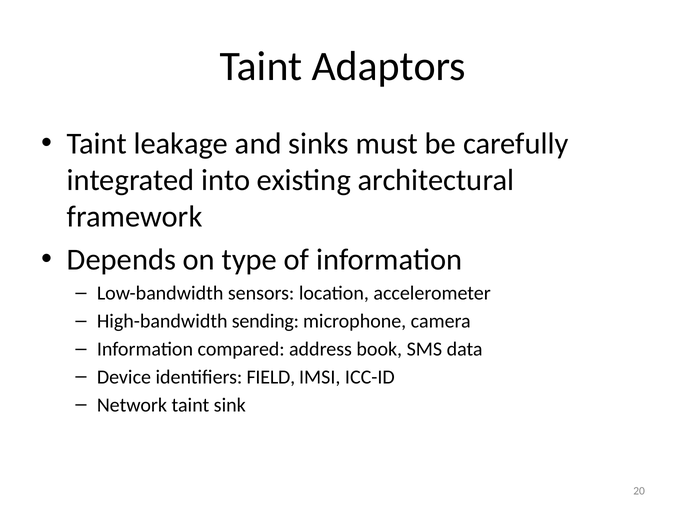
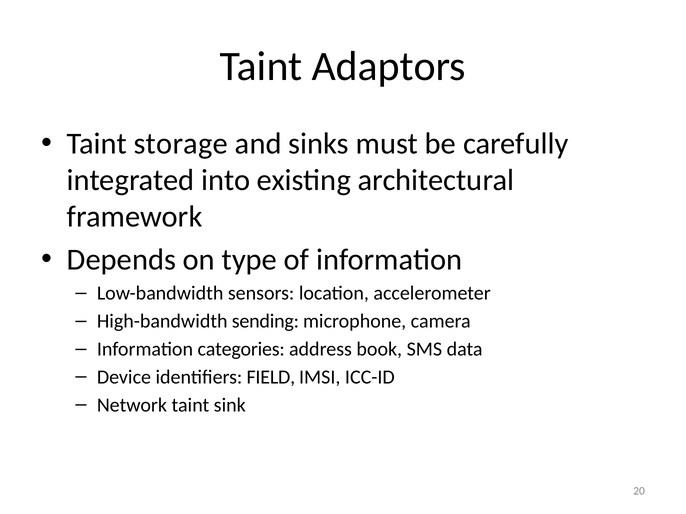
leakage: leakage -> storage
compared: compared -> categories
